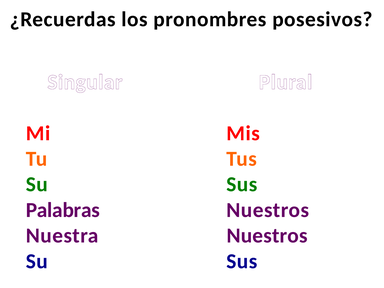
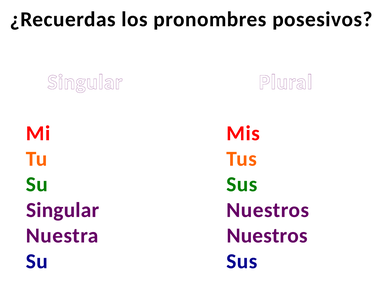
Palabras at (63, 210): Palabras -> Singular
